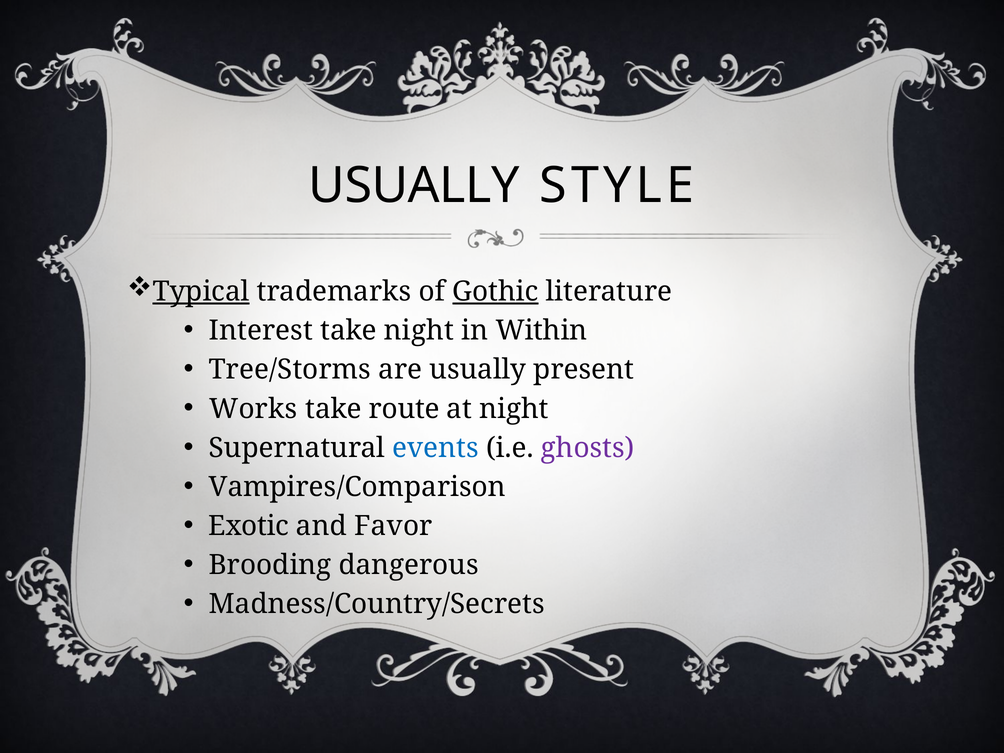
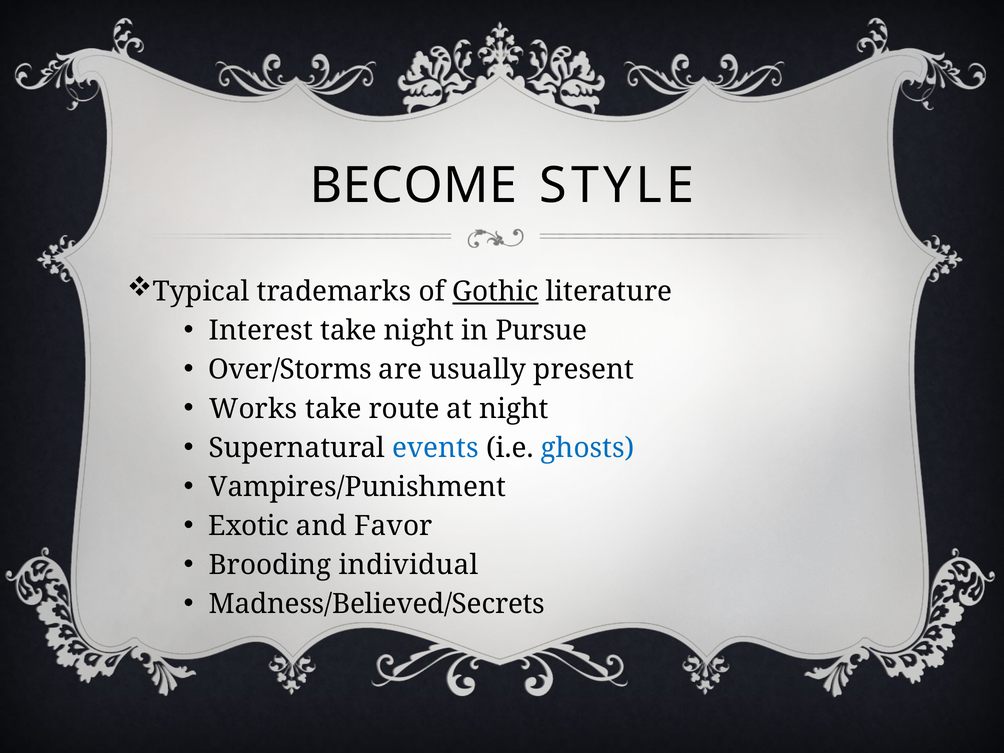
USUALLY at (414, 186): USUALLY -> BECOME
Typical underline: present -> none
Within: Within -> Pursue
Tree/Storms: Tree/Storms -> Over/Storms
ghosts colour: purple -> blue
Vampires/Comparison: Vampires/Comparison -> Vampires/Punishment
dangerous: dangerous -> individual
Madness/Country/Secrets: Madness/Country/Secrets -> Madness/Believed/Secrets
